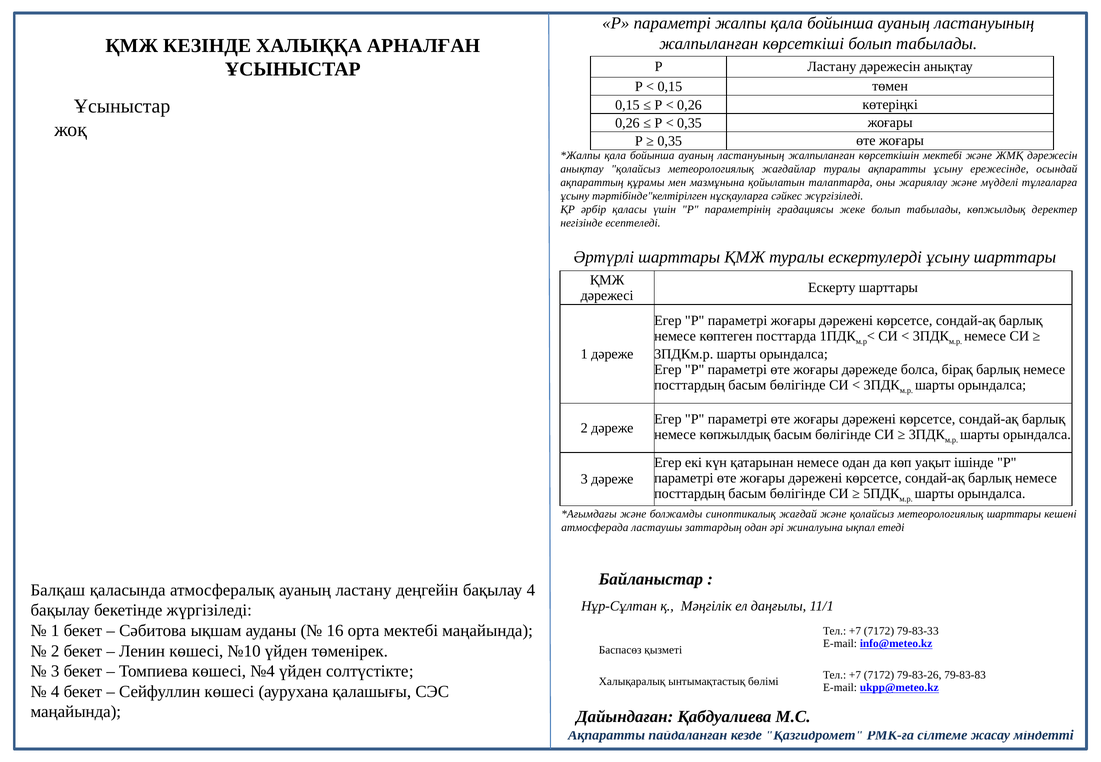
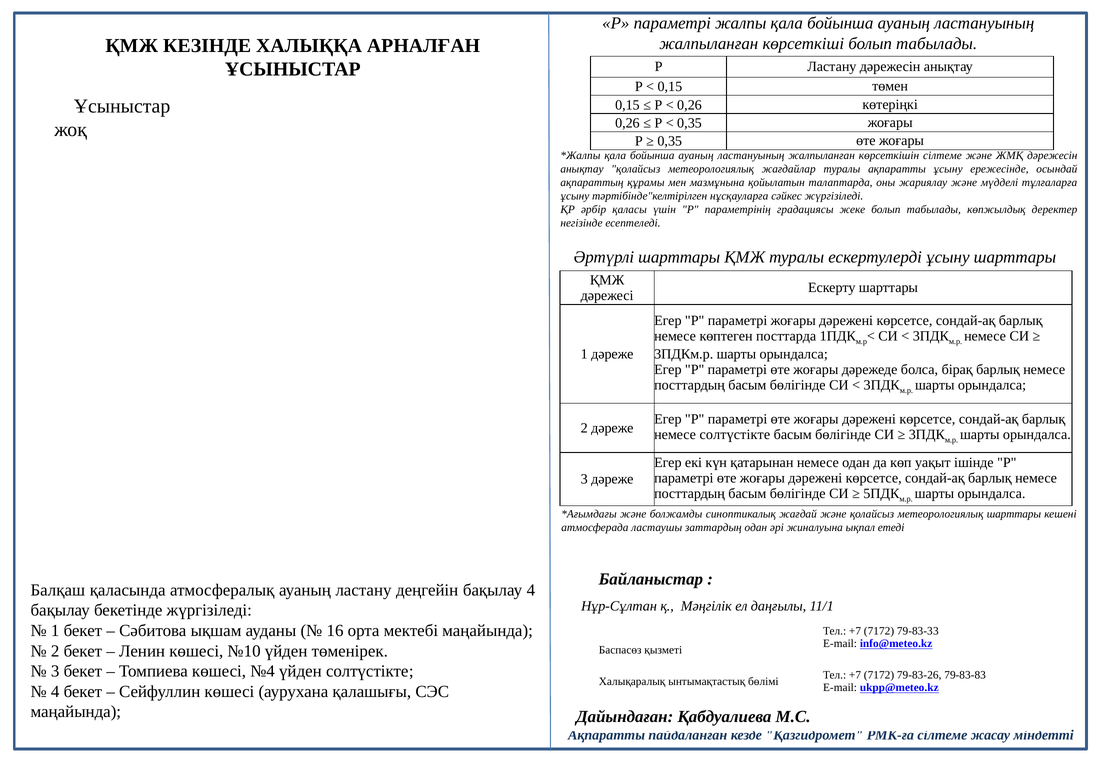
көрсеткішін мектебі: мектебі -> сілтеме
немесе көпжылдық: көпжылдық -> солтүстікте
